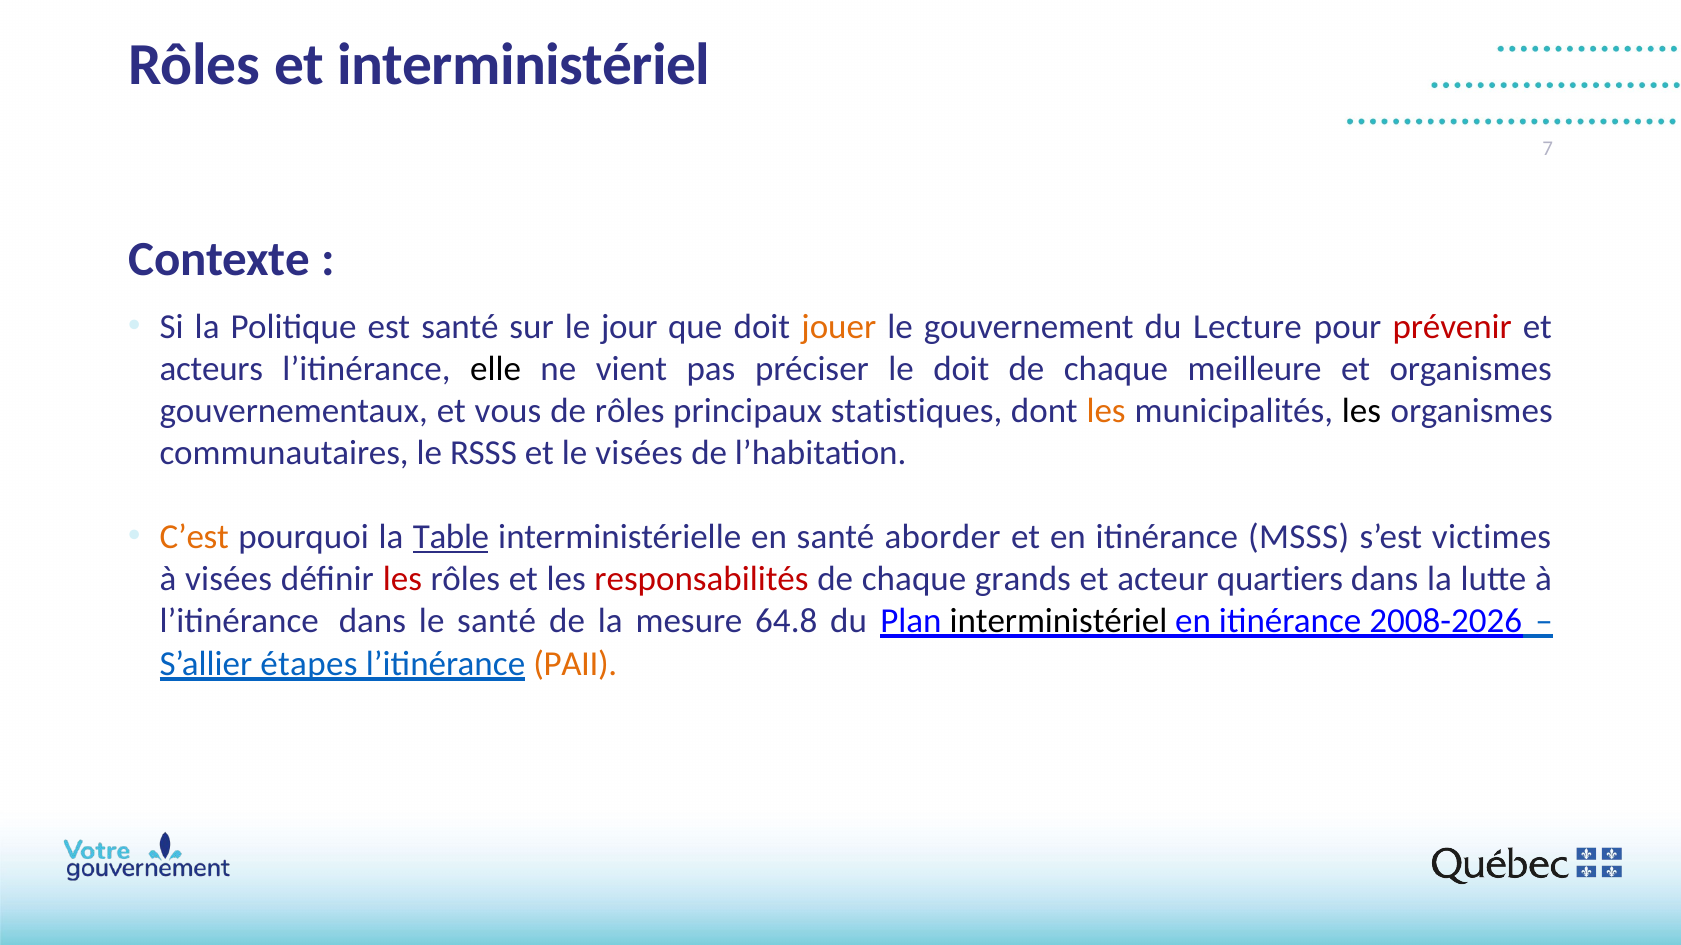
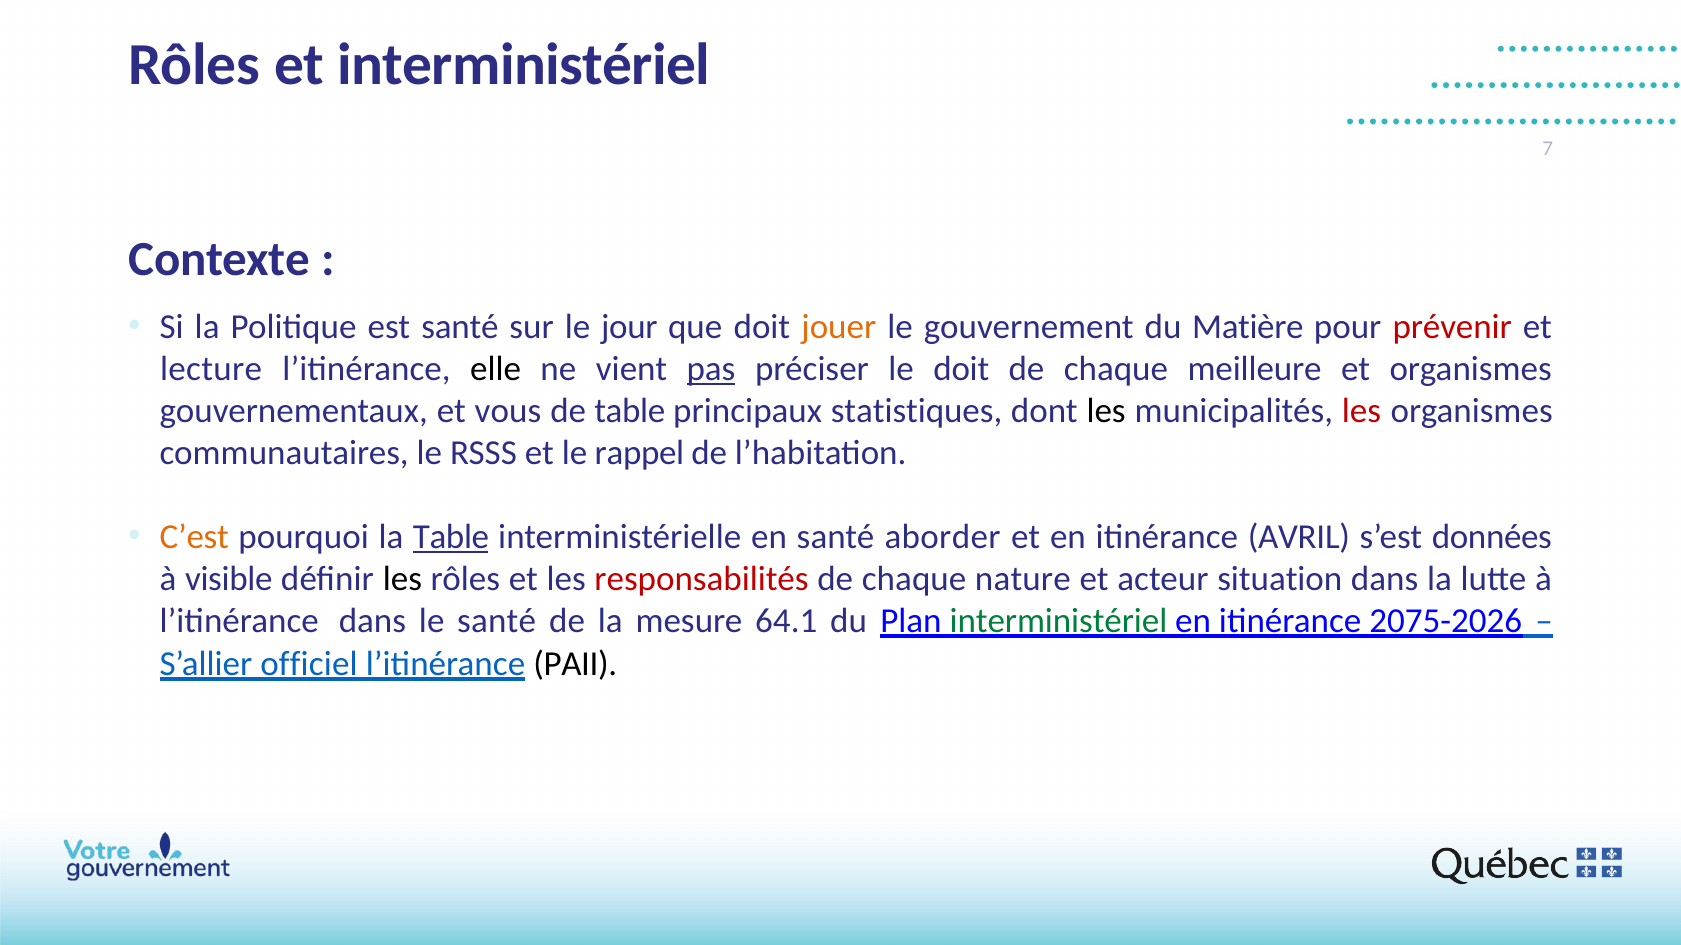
Lecture: Lecture -> Matière
acteurs: acteurs -> lecture
pas underline: none -> present
de rôles: rôles -> table
les at (1106, 411) colour: orange -> black
les at (1361, 411) colour: black -> red
le visées: visées -> rappel
MSSS: MSSS -> AVRIL
victimes: victimes -> données
à visées: visées -> visible
les at (402, 579) colour: red -> black
grands: grands -> nature
quartiers: quartiers -> situation
64.8: 64.8 -> 64.1
interministériel at (1058, 621) colour: black -> green
2008-2026: 2008-2026 -> 2075-2026
étapes: étapes -> officiel
PAII colour: orange -> black
